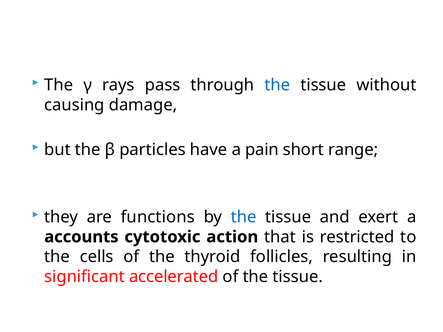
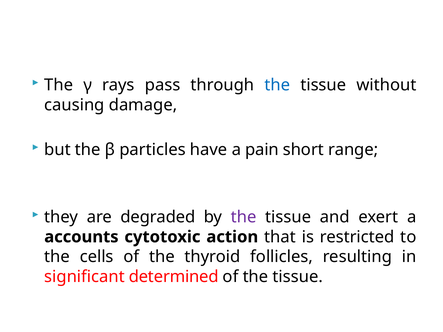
functions: functions -> degraded
the at (244, 217) colour: blue -> purple
accelerated: accelerated -> determined
